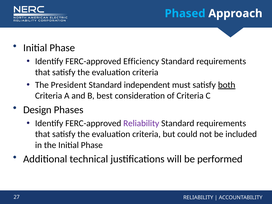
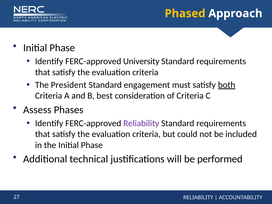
Phased colour: light blue -> yellow
Efficiency: Efficiency -> University
independent: independent -> engagement
Design: Design -> Assess
